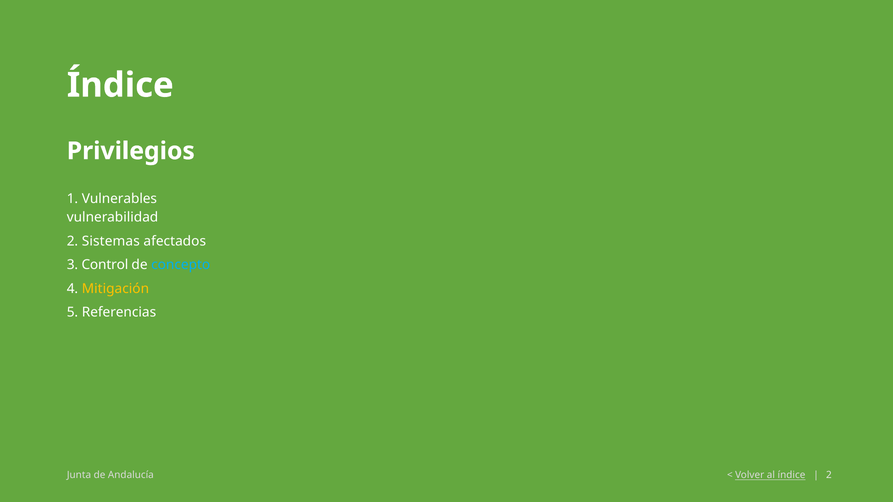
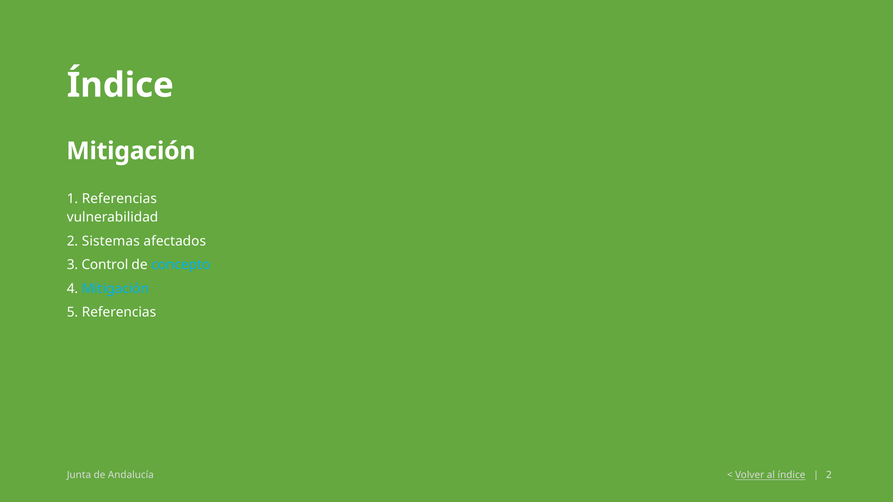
Privilegios at (131, 151): Privilegios -> Mitigación
1 Vulnerables: Vulnerables -> Referencias
Mitigación at (115, 289) colour: yellow -> light blue
